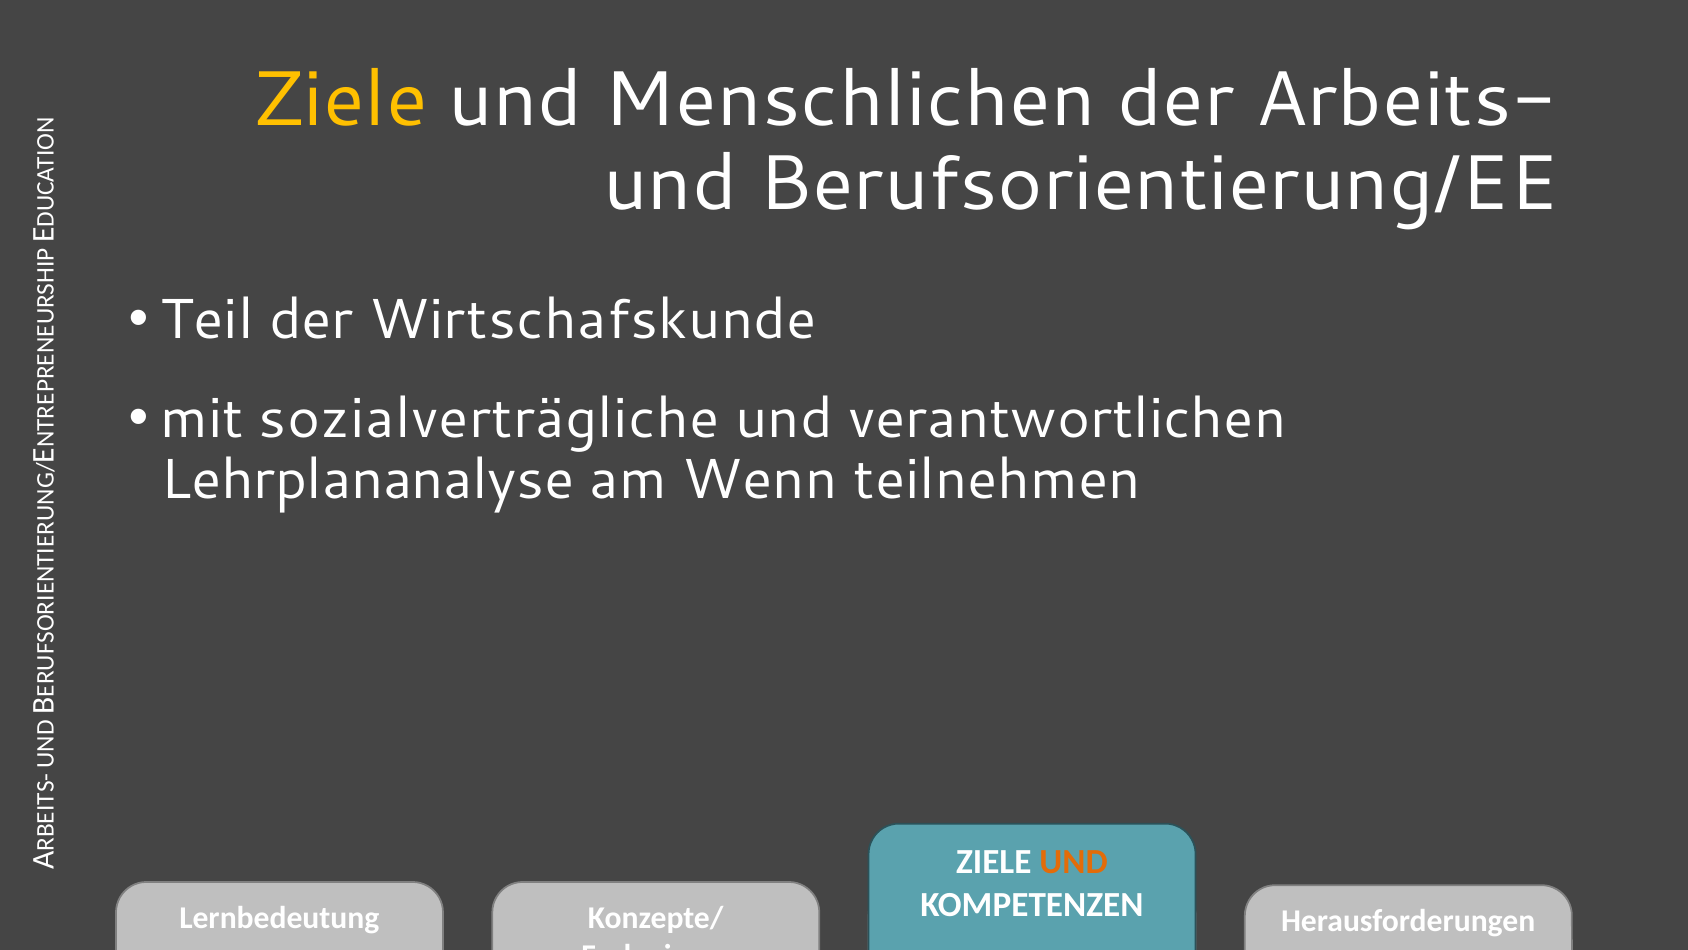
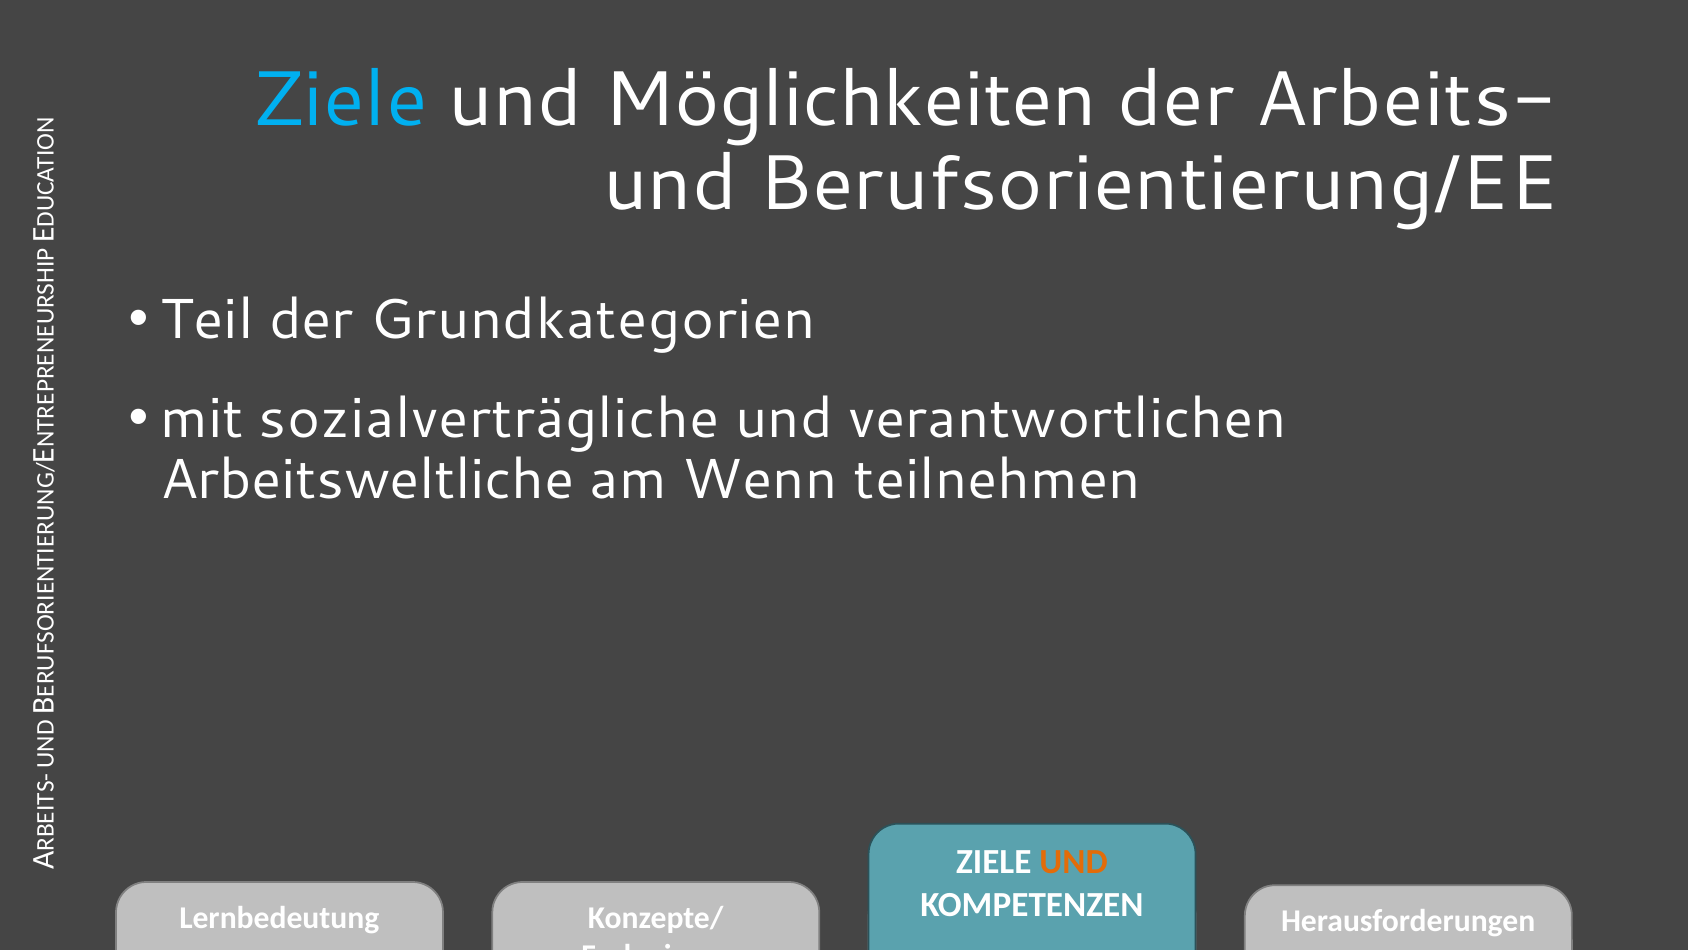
Ziele at (340, 100) colour: yellow -> light blue
Menschlichen: Menschlichen -> Möglichkeiten
Wirtschafskunde: Wirtschafskunde -> Grundkategorien
Lehrplananalyse: Lehrplananalyse -> Arbeitsweltliche
